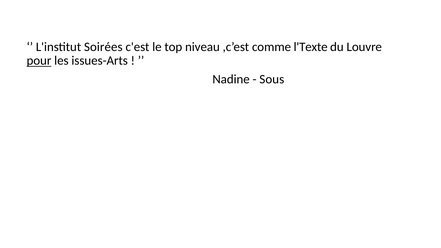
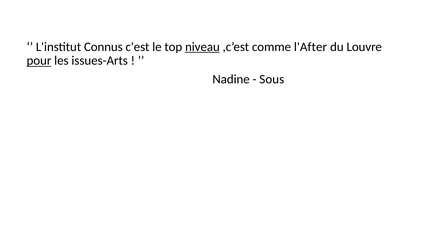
Soirées: Soirées -> Connus
niveau underline: none -> present
l'Texte: l'Texte -> l'After
